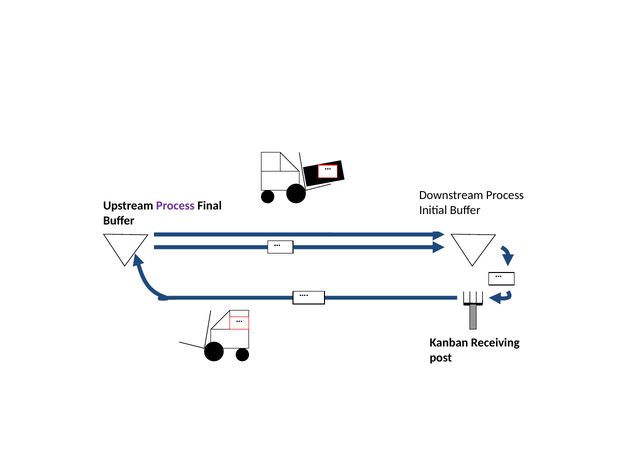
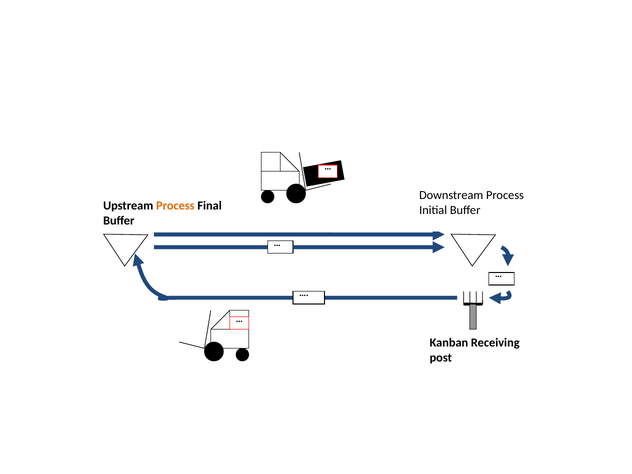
Process at (175, 206) colour: purple -> orange
